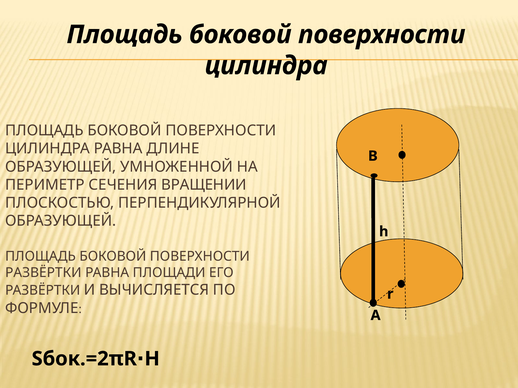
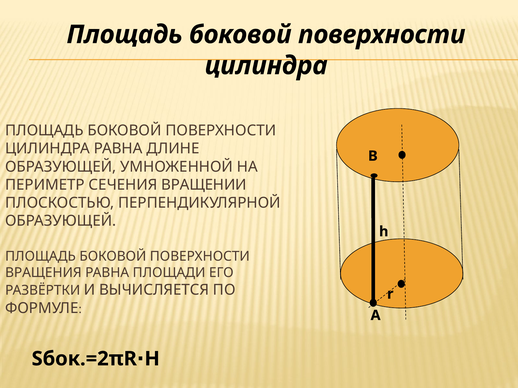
РАЗВЁРТКИ at (43, 273): РАЗВЁРТКИ -> ВРАЩЕНИЯ
